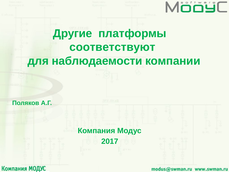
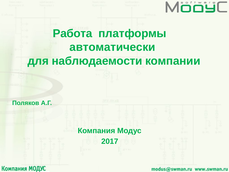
Другие: Другие -> Работа
соответствуют: соответствуют -> автоматически
